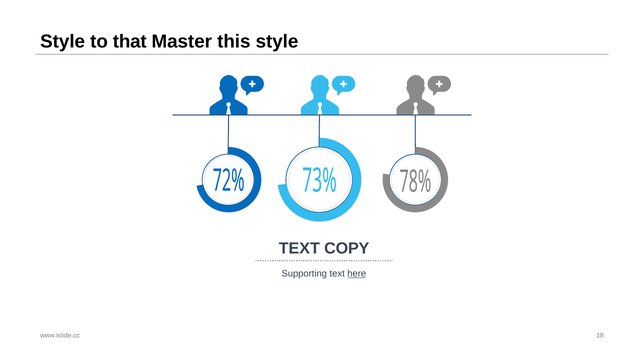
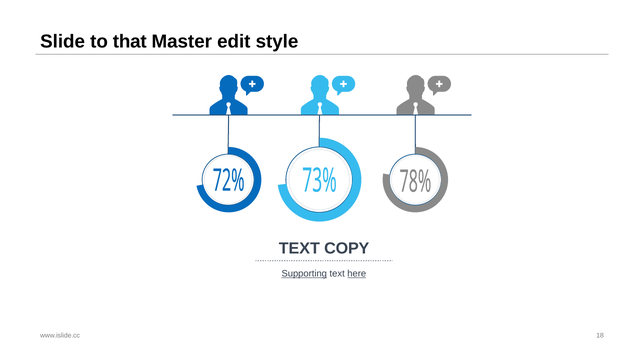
Style at (63, 42): Style -> Slide
this: this -> edit
Supporting underline: none -> present
